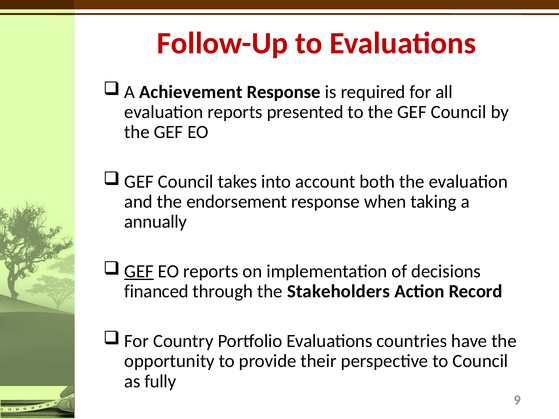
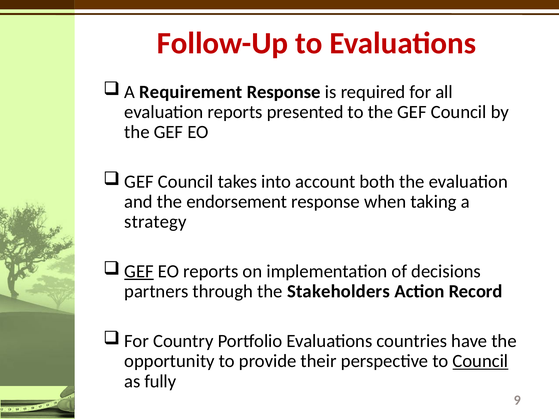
Achievement: Achievement -> Requirement
annually: annually -> strategy
financed: financed -> partners
Council at (480, 361) underline: none -> present
